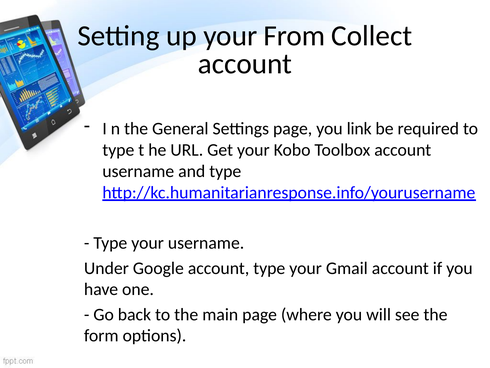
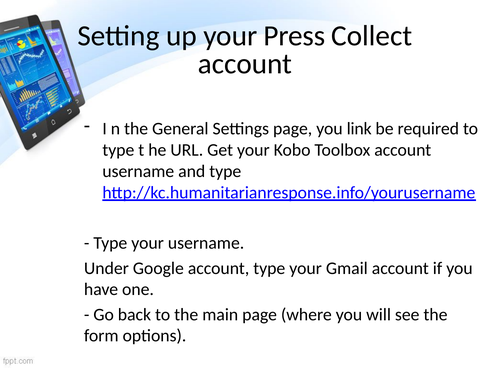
From: From -> Press
